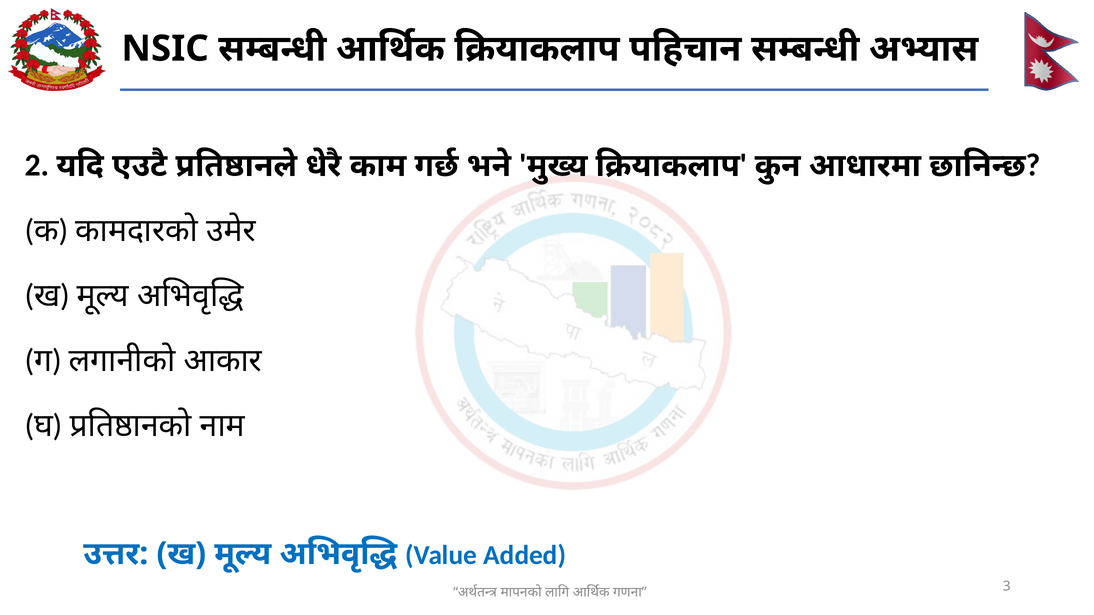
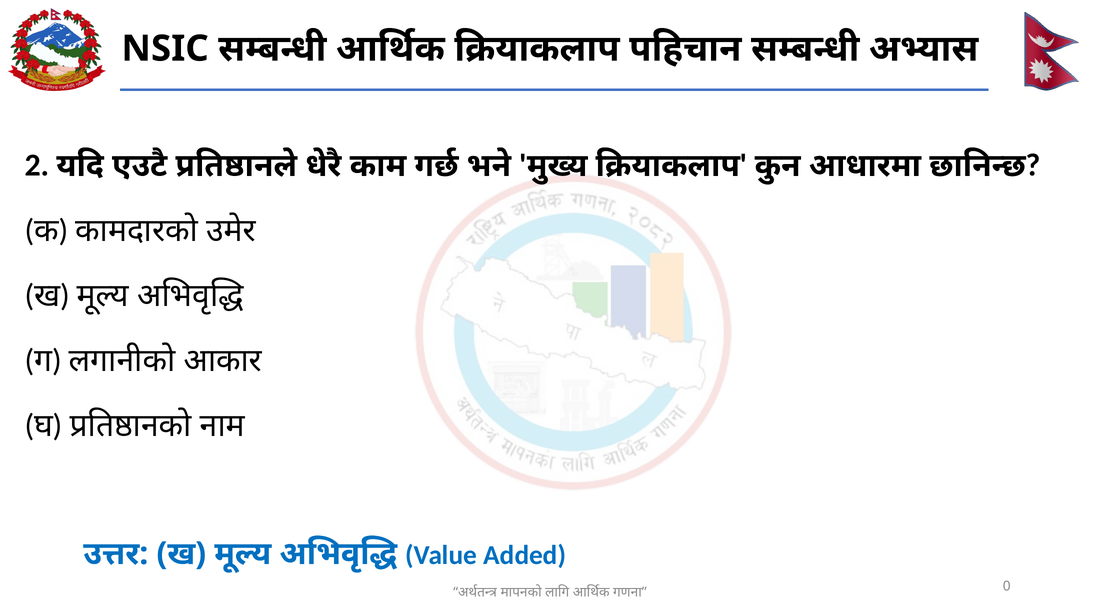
3: 3 -> 0
